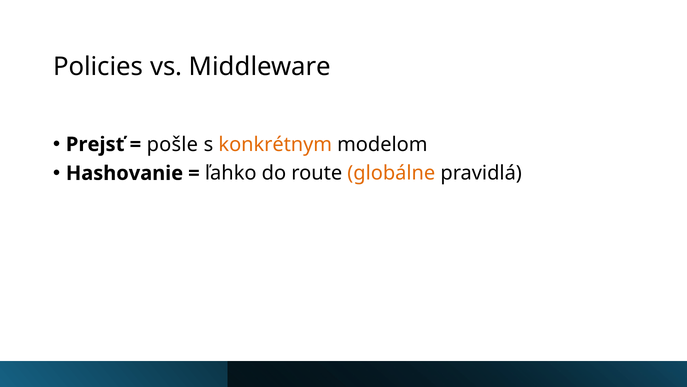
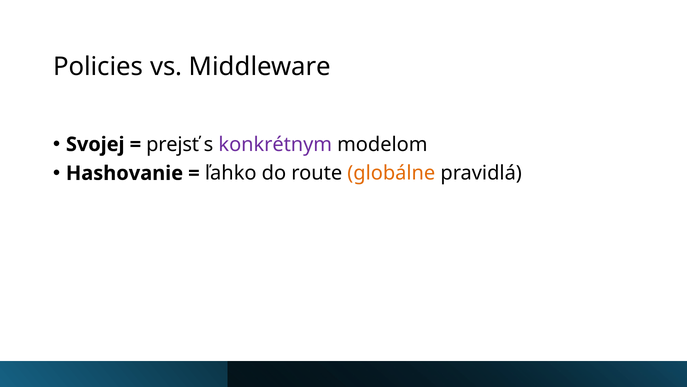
Prejsť: Prejsť -> Svojej
pošle: pošle -> prejsť
konkrétnym colour: orange -> purple
